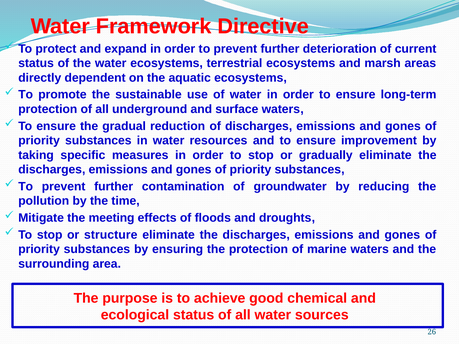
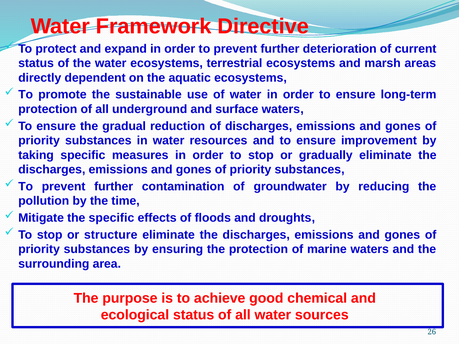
the meeting: meeting -> specific
